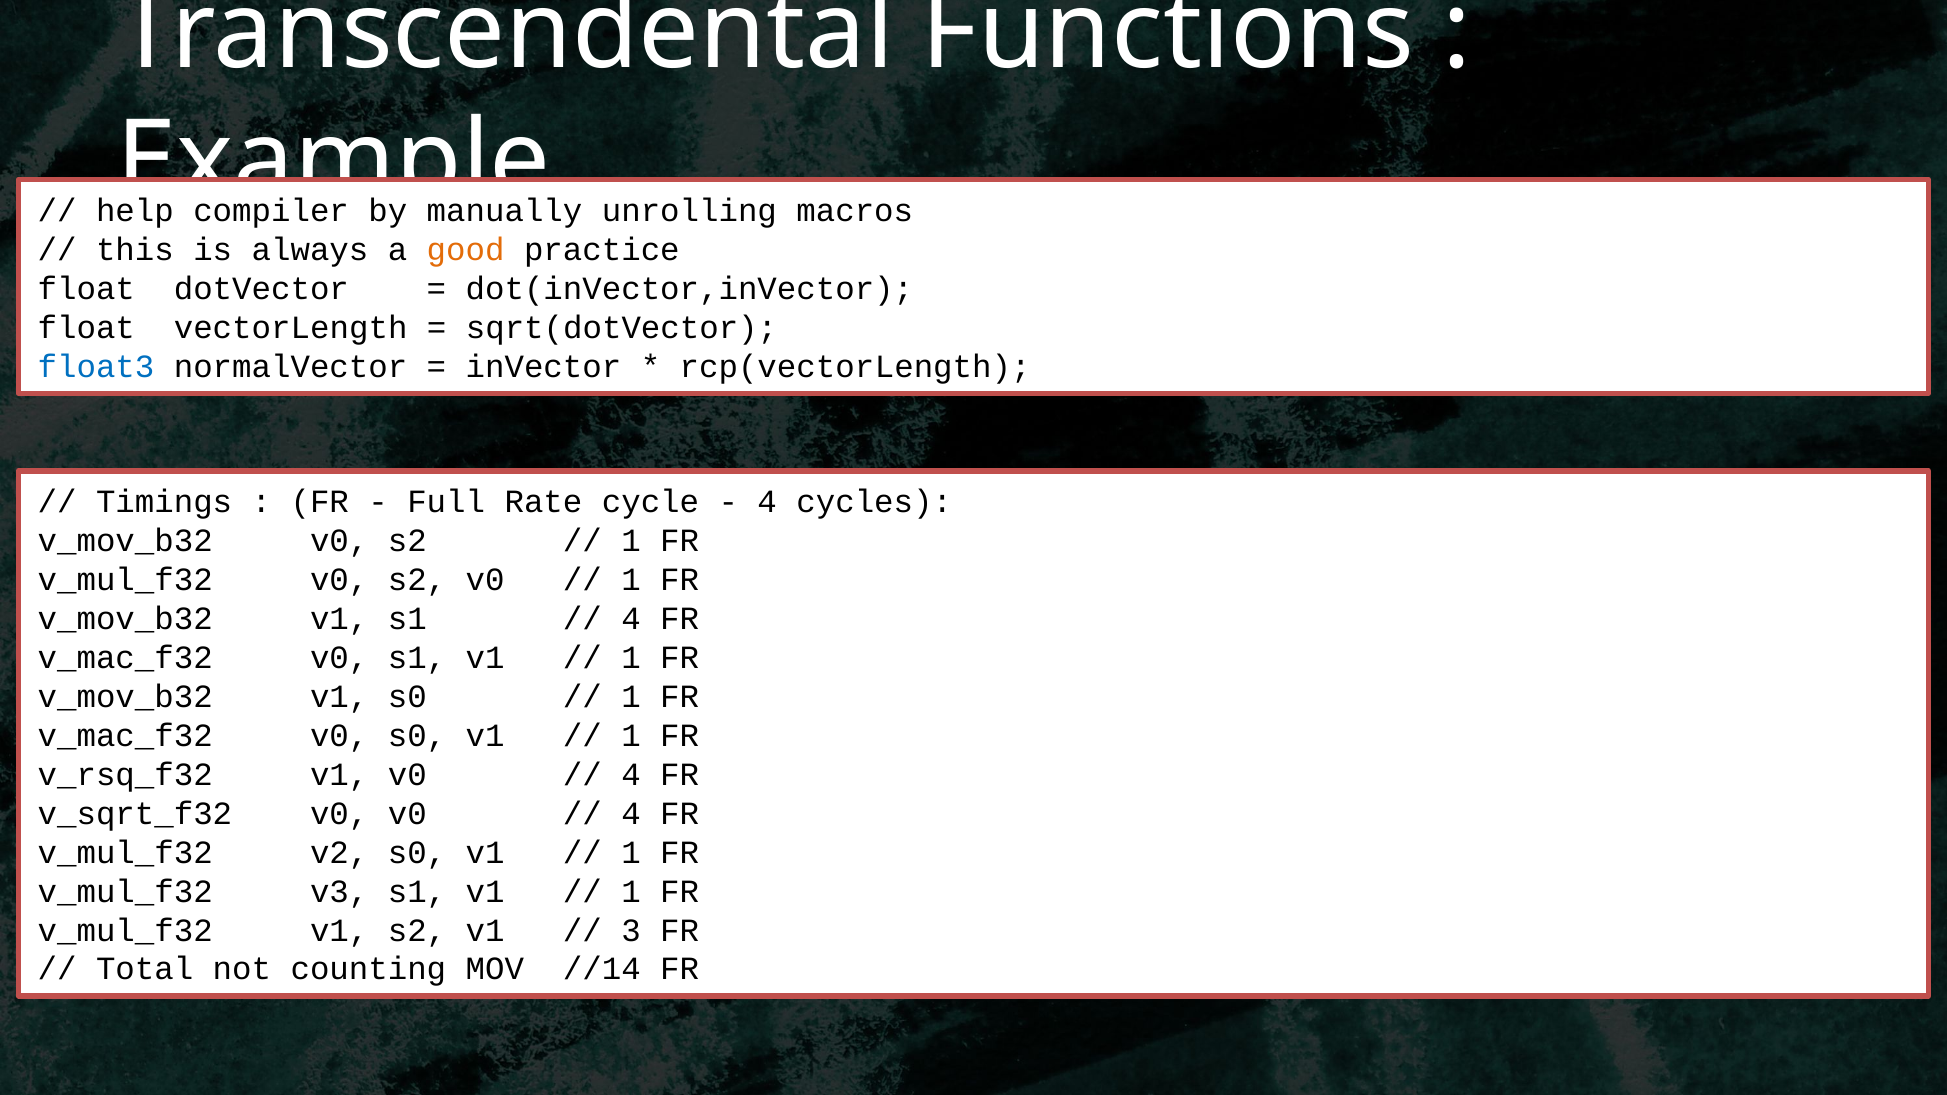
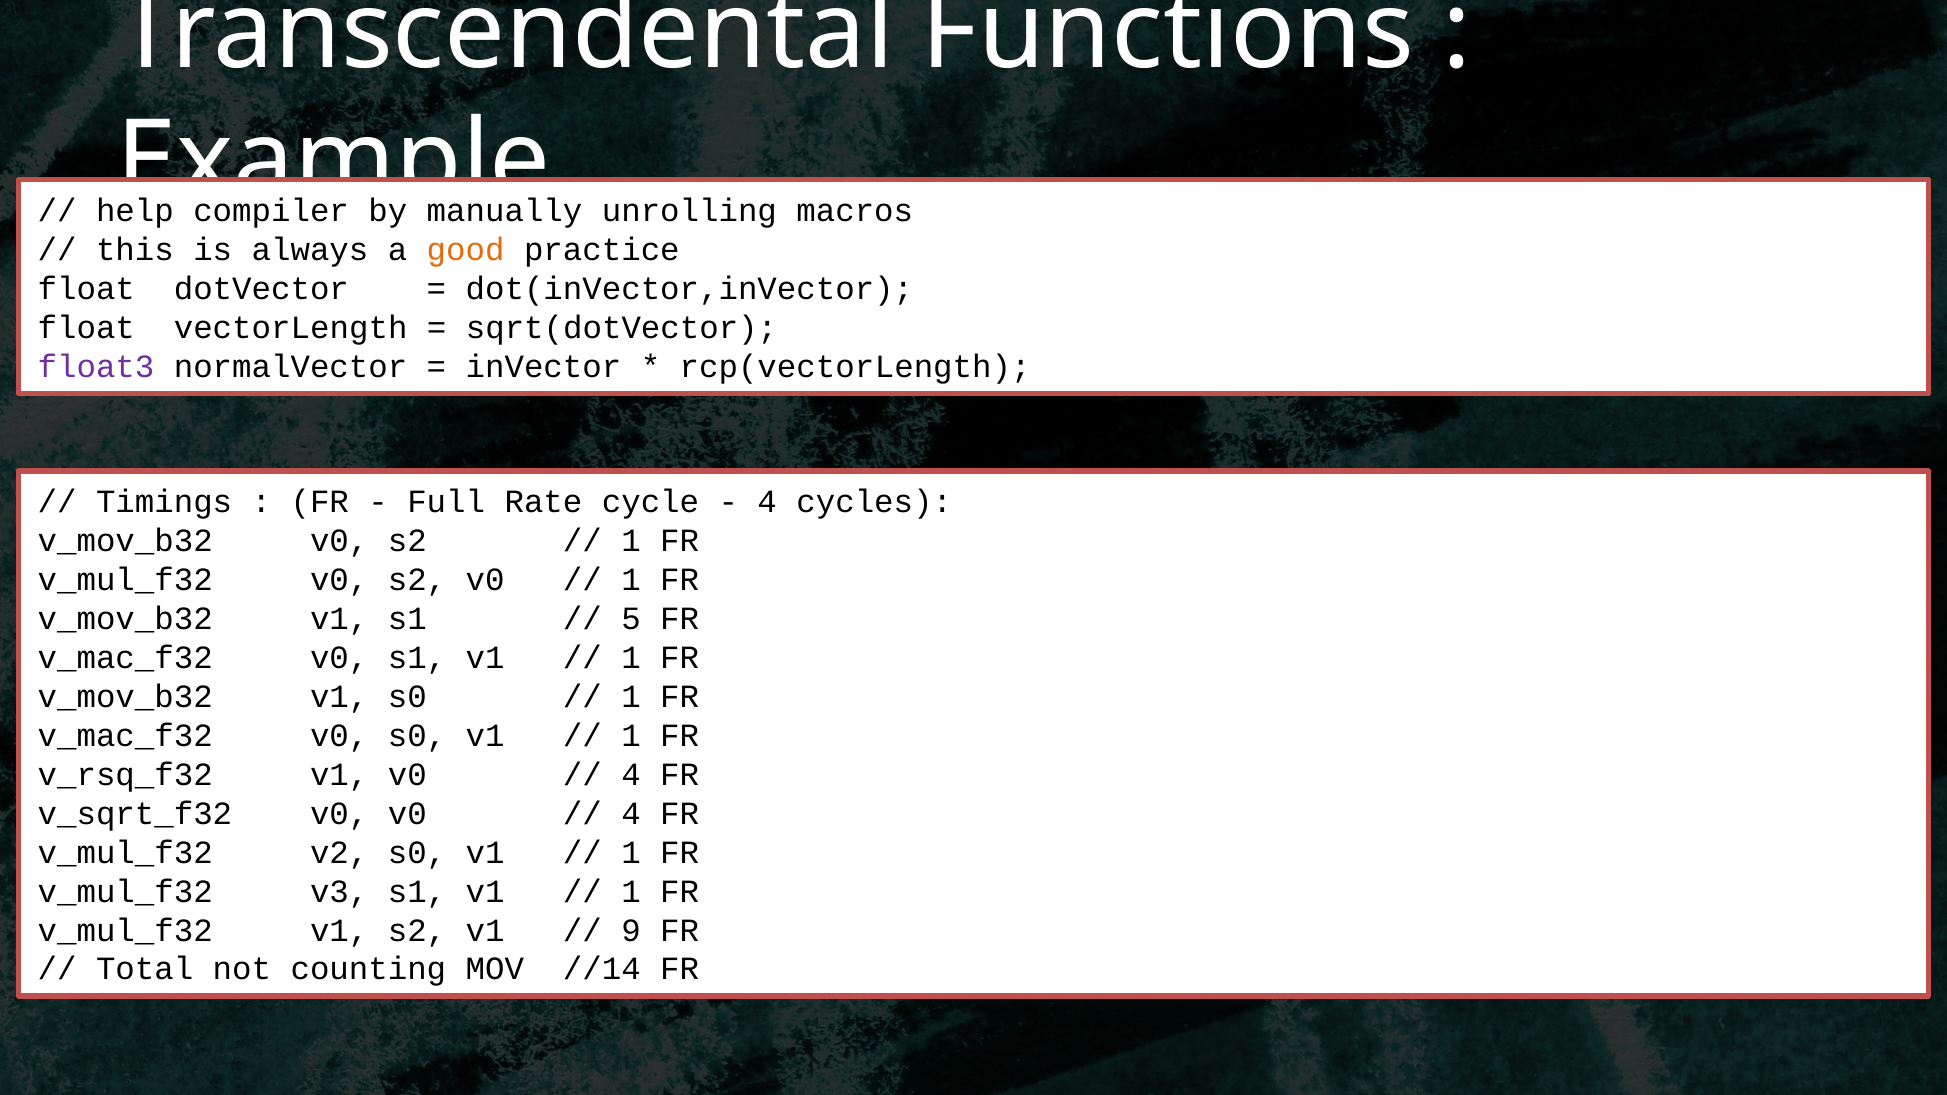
float3 colour: blue -> purple
4 at (631, 619): 4 -> 5
3: 3 -> 9
